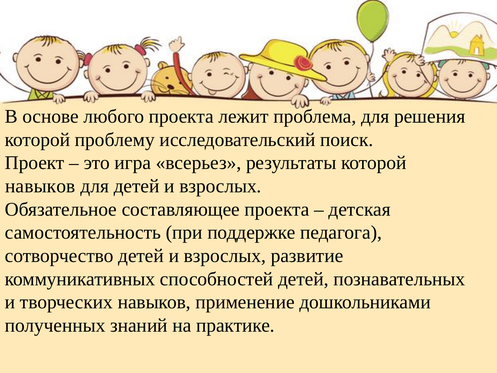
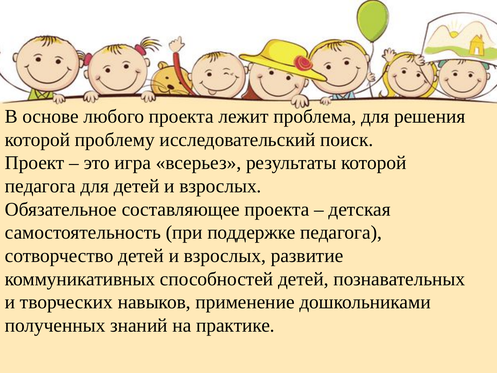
навыков at (40, 186): навыков -> педагога
